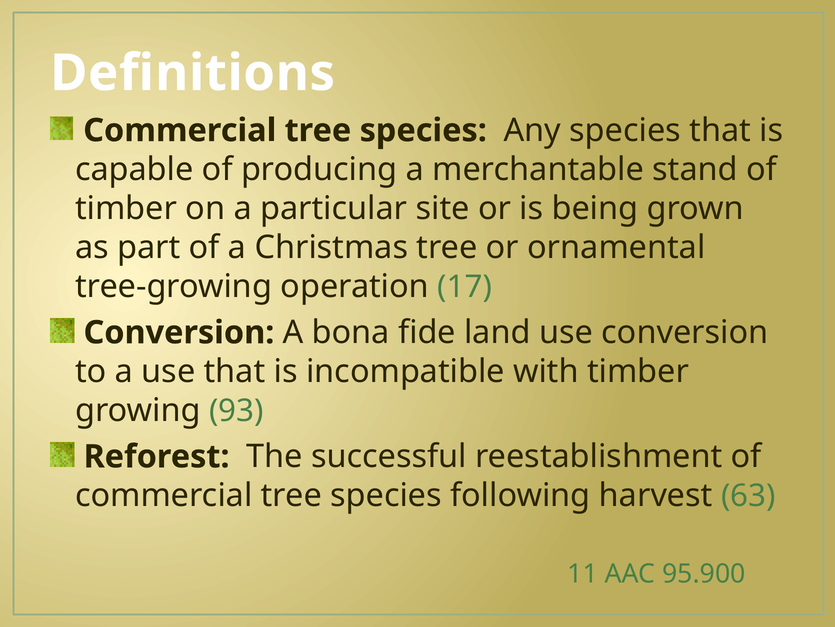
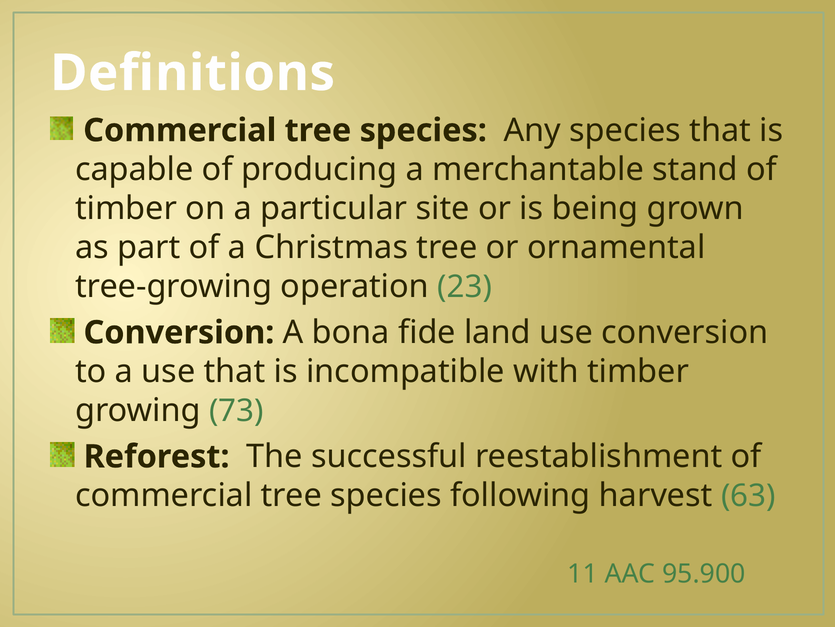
17: 17 -> 23
93: 93 -> 73
